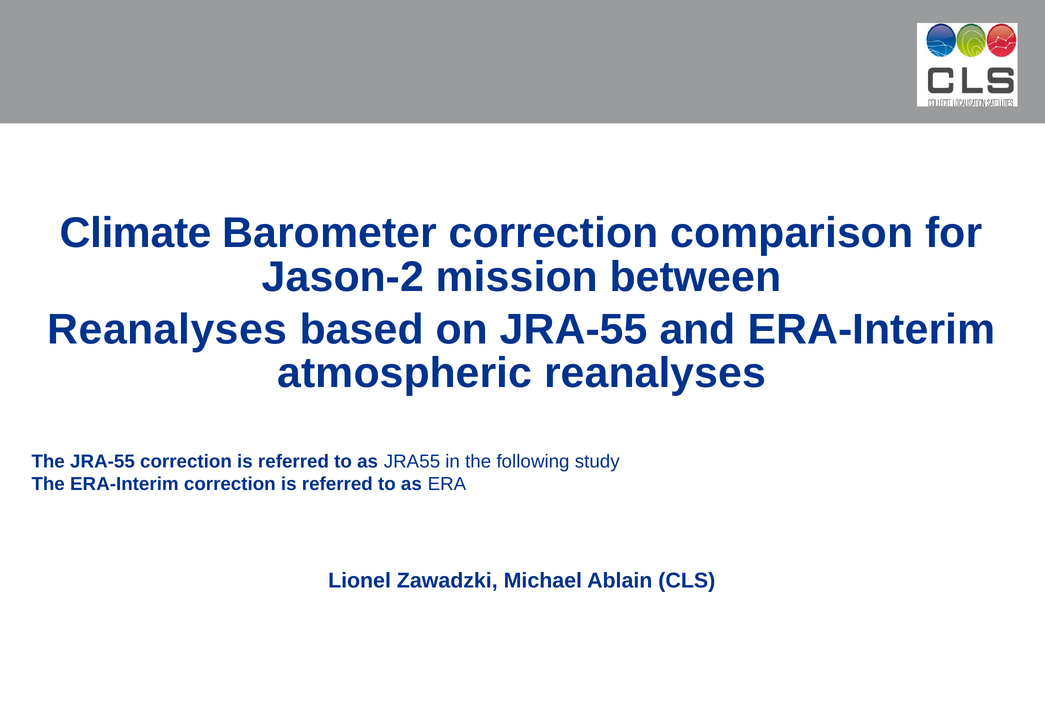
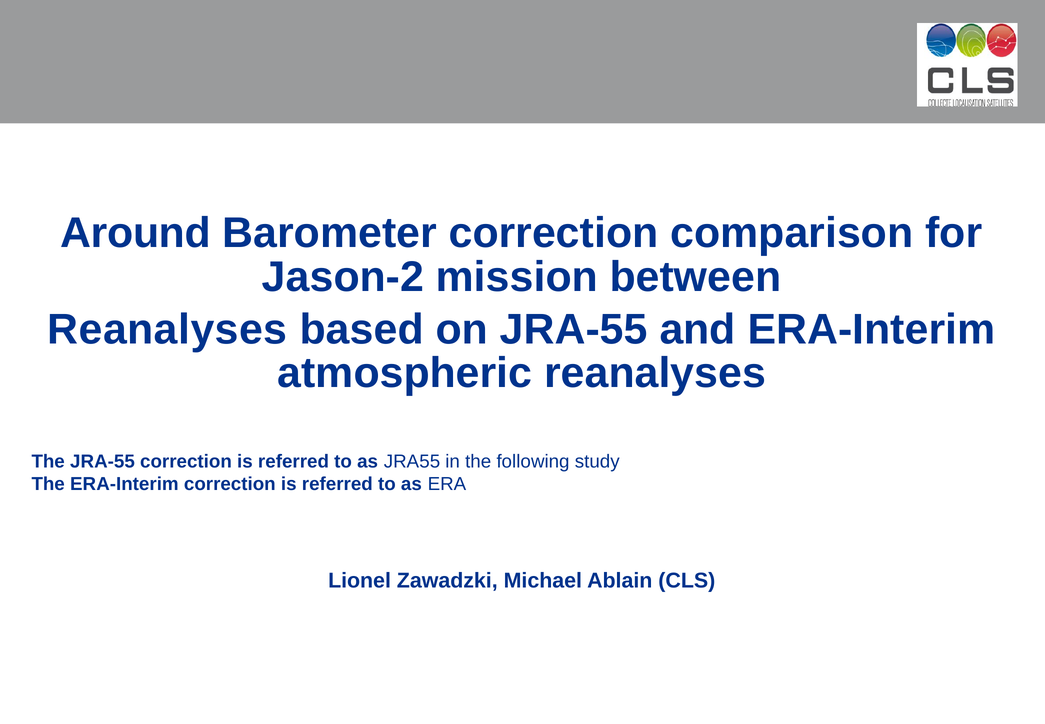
Climate: Climate -> Around
